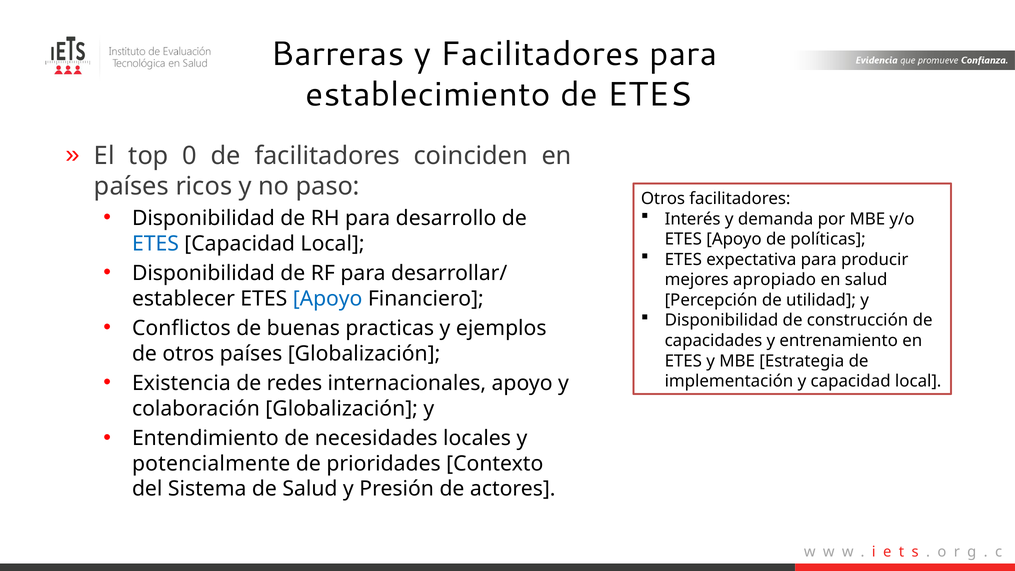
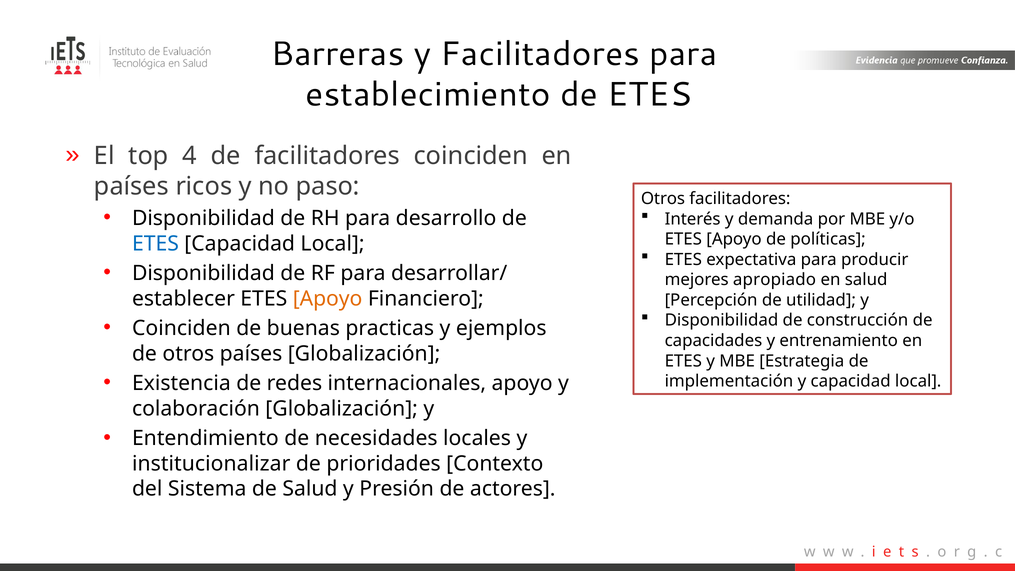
0: 0 -> 4
Apoyo at (328, 299) colour: blue -> orange
Conflictos at (181, 328): Conflictos -> Coinciden
potencialmente: potencialmente -> institucionalizar
